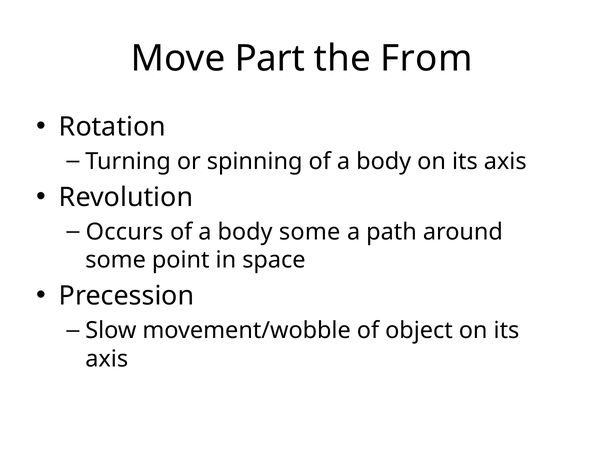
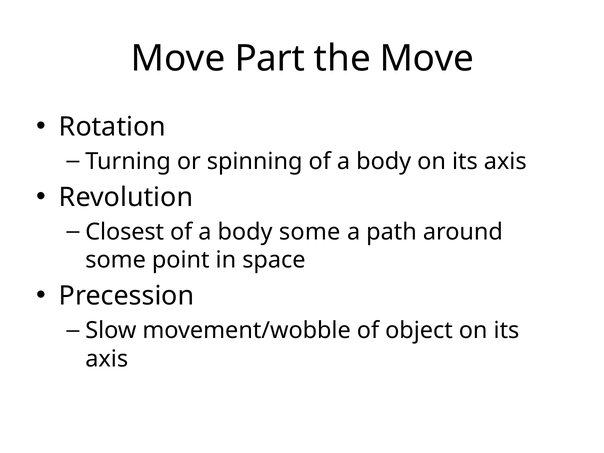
the From: From -> Move
Occurs: Occurs -> Closest
